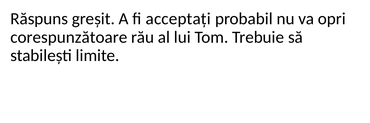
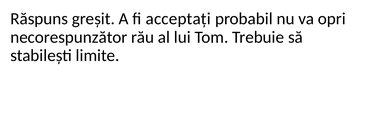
corespunzătoare: corespunzătoare -> necorespunzător
